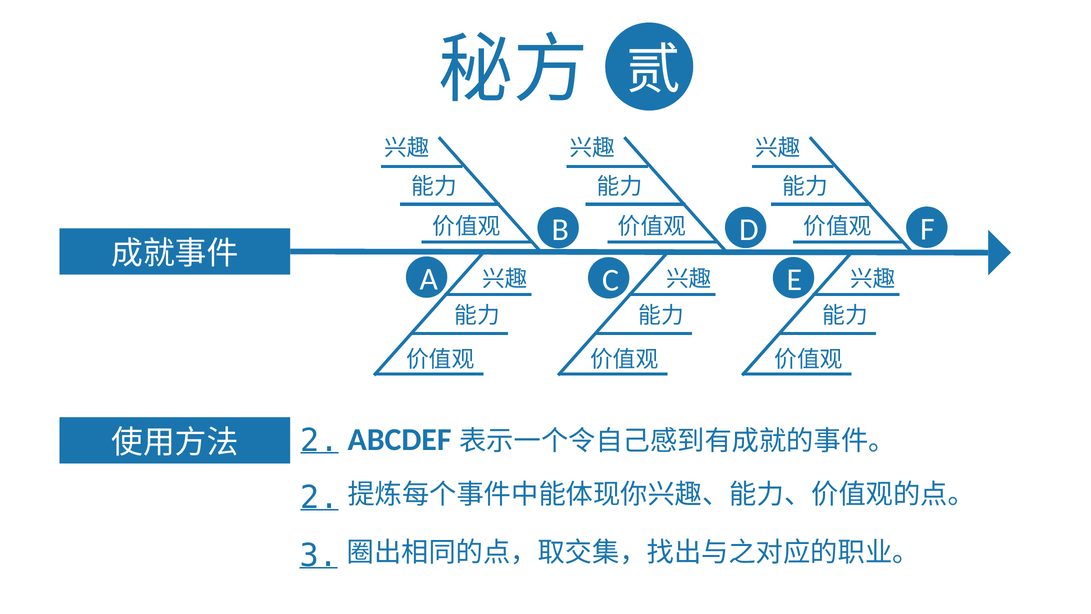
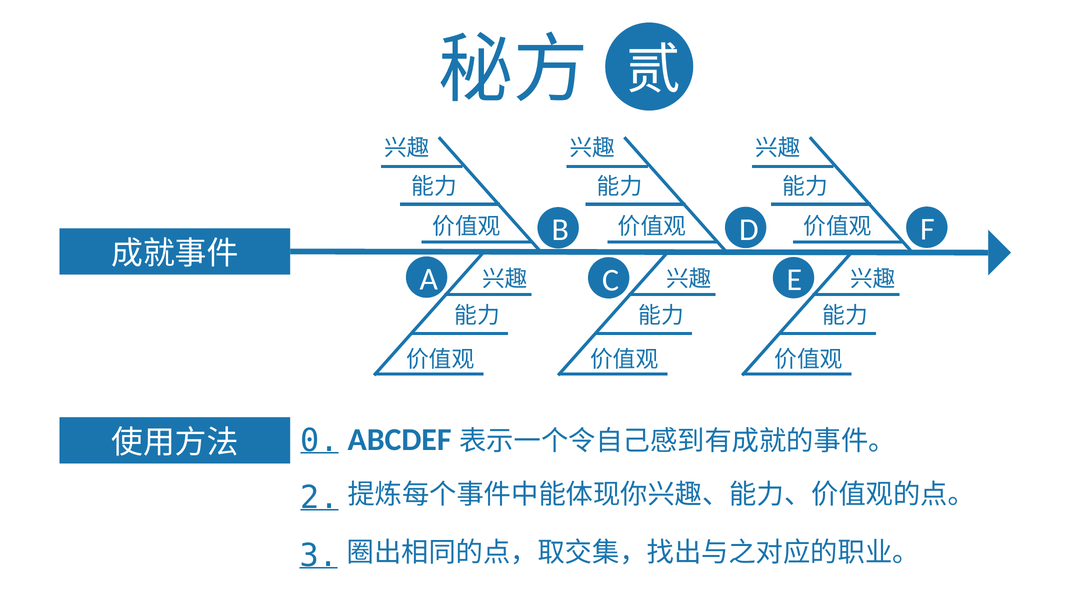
2 at (320, 441): 2 -> 0
